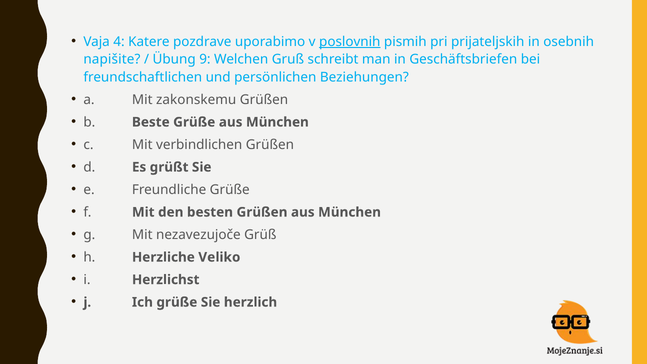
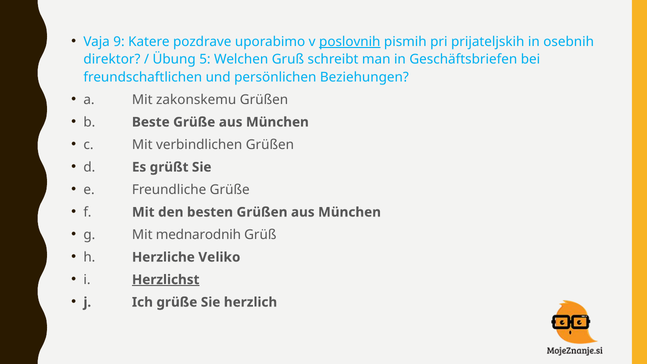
4: 4 -> 9
napišite: napišite -> direktor
9: 9 -> 5
nezavezujoče: nezavezujoče -> mednarodnih
Herzlichst underline: none -> present
